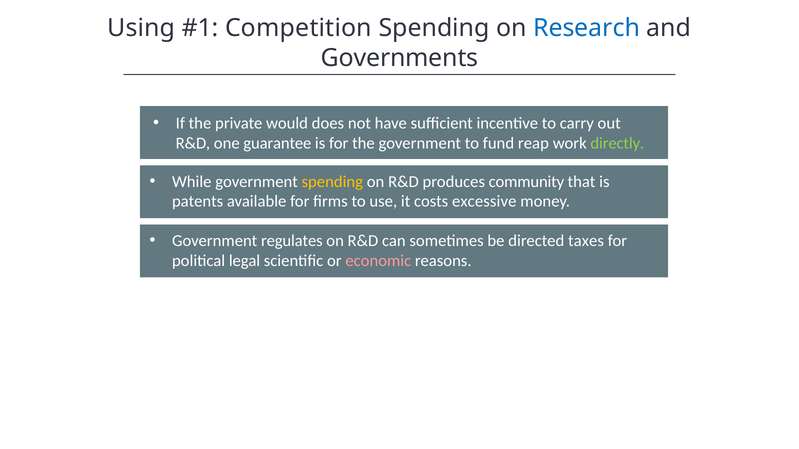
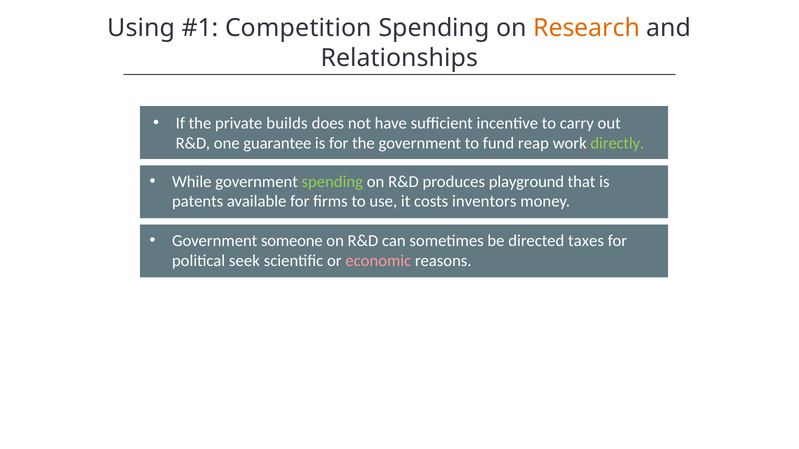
Research colour: blue -> orange
Governments: Governments -> Relationships
would: would -> builds
spending at (332, 182) colour: yellow -> light green
community: community -> playground
excessive: excessive -> inventors
regulates: regulates -> someone
legal: legal -> seek
